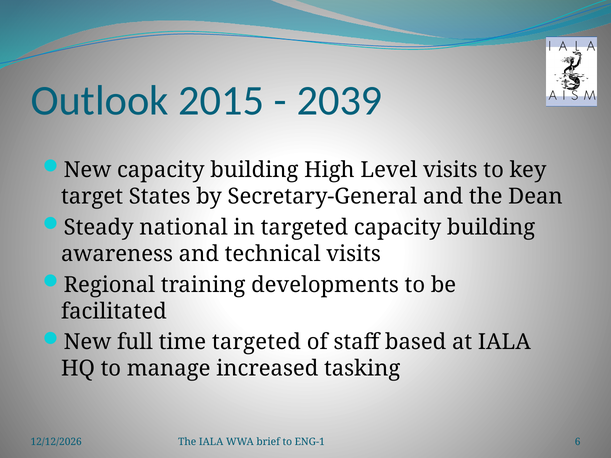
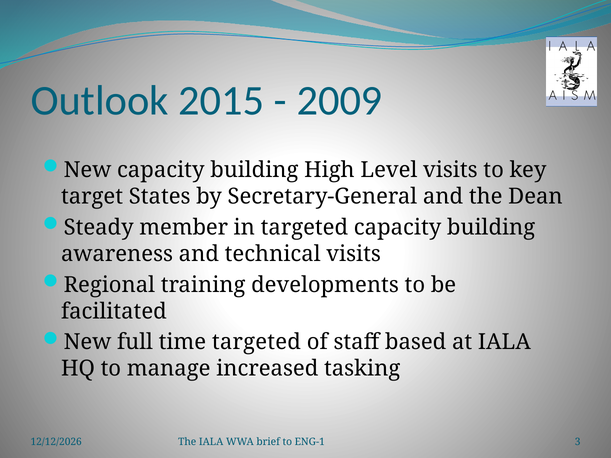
2039: 2039 -> 2009
national: national -> member
6: 6 -> 3
